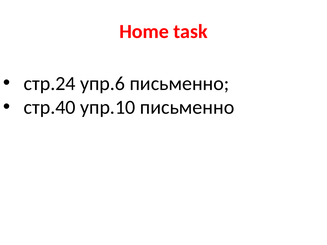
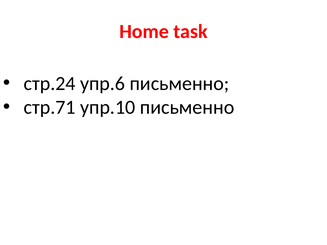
стр.40: стр.40 -> стр.71
